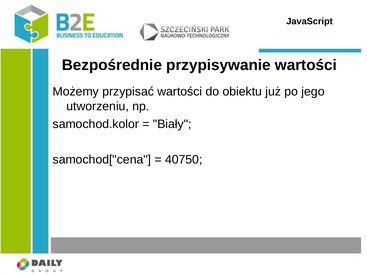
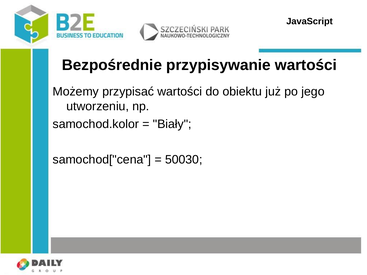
40750: 40750 -> 50030
